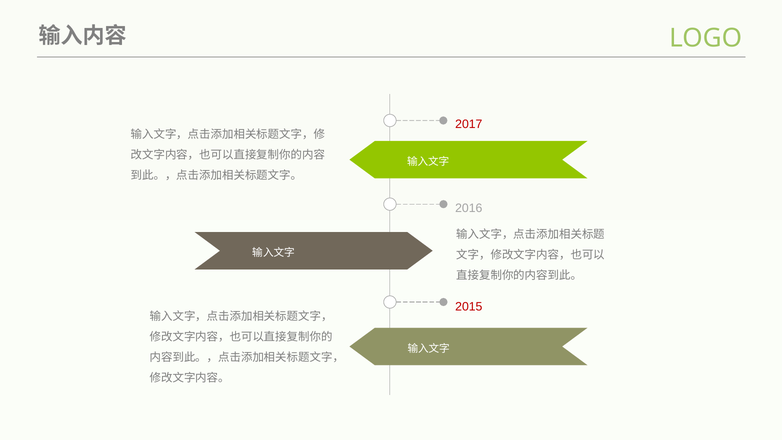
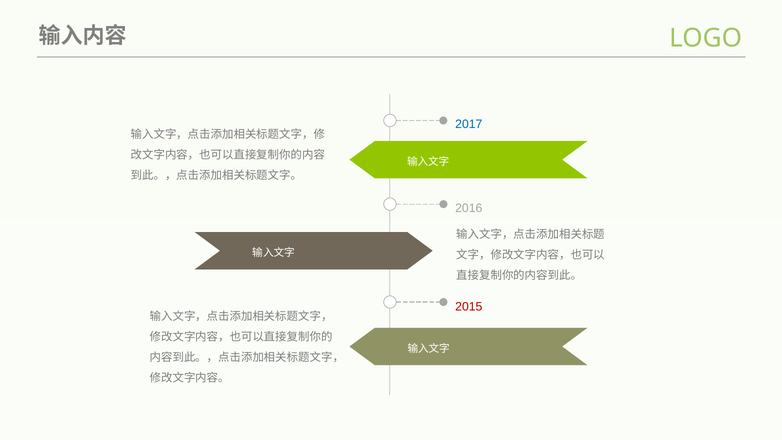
2017 colour: red -> blue
